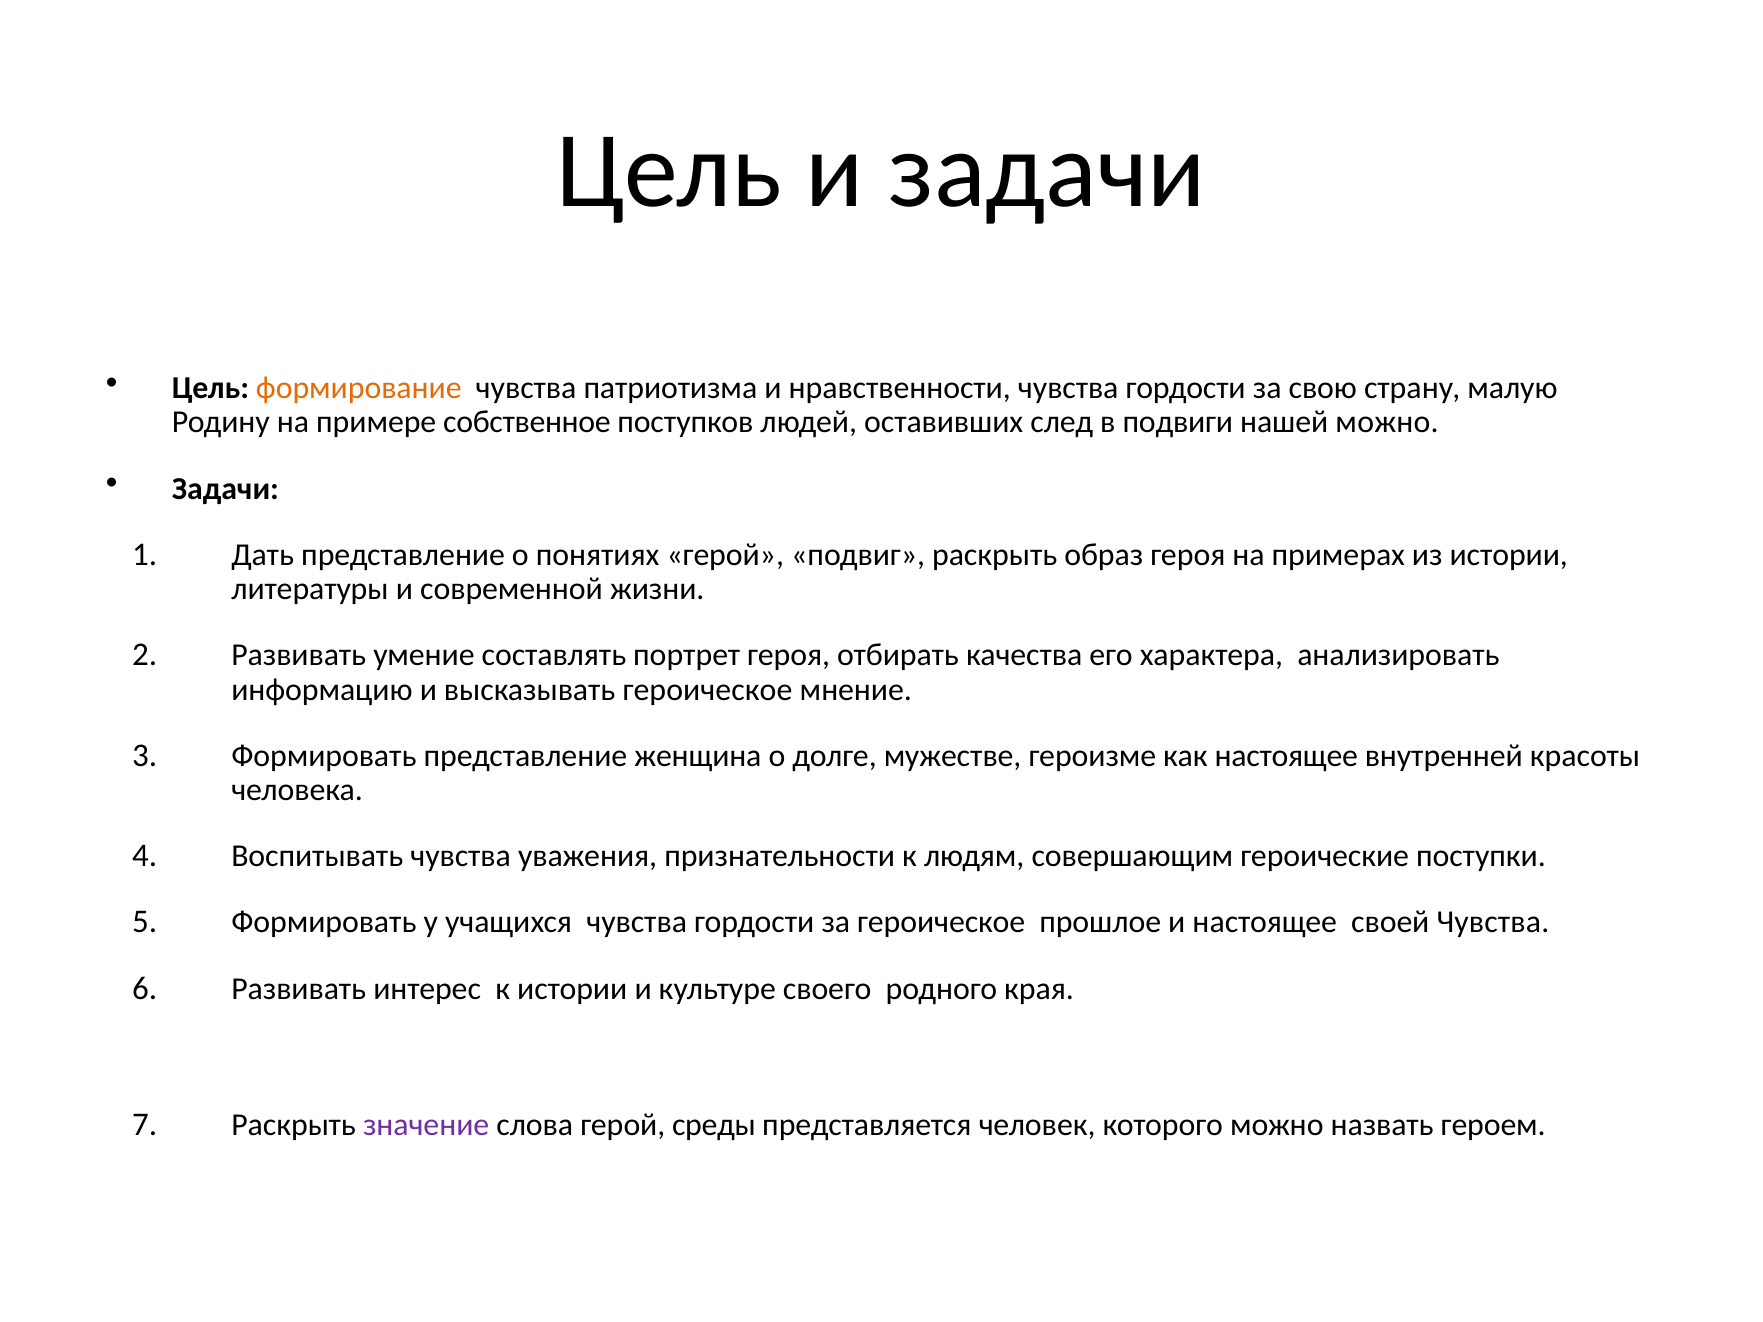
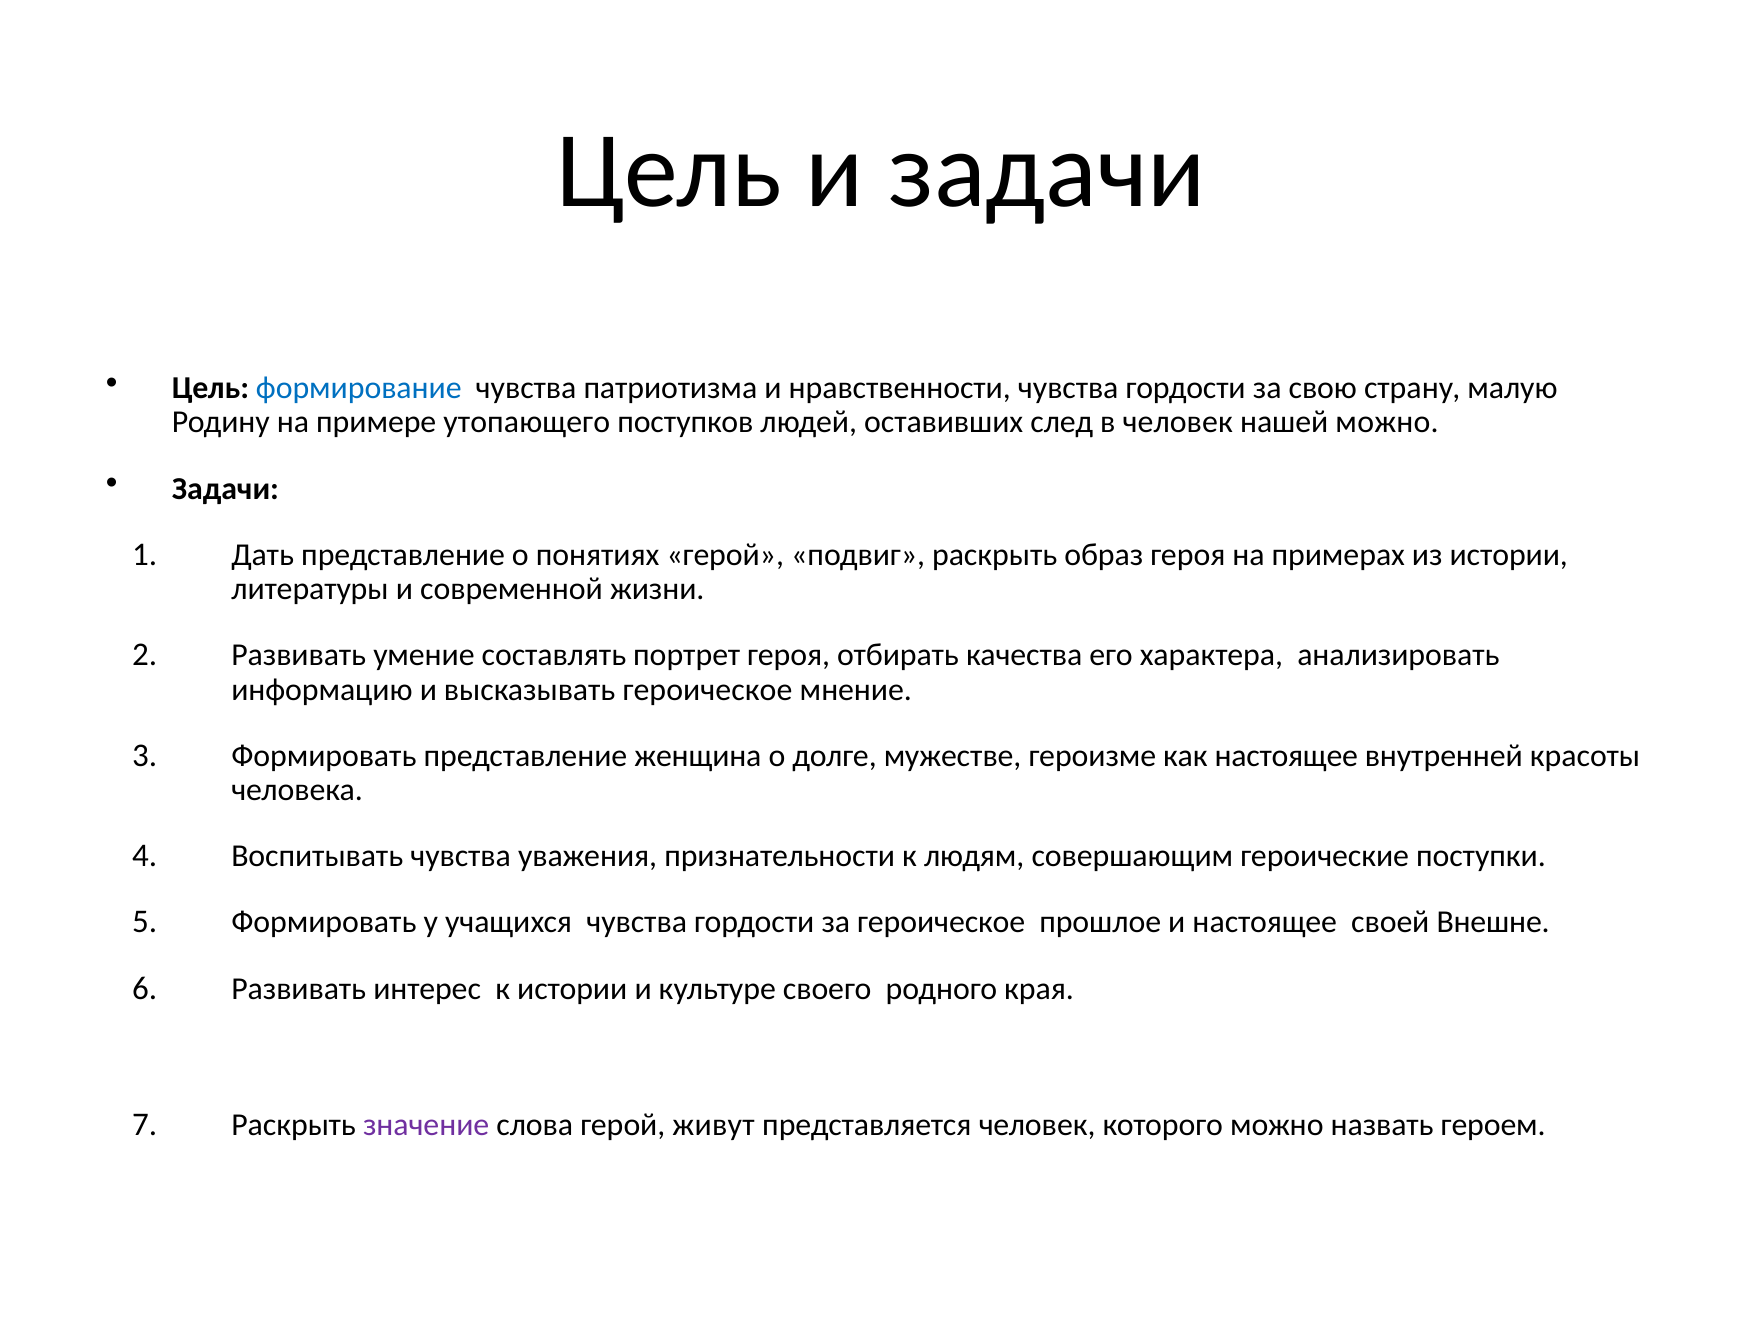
формирование colour: orange -> blue
собственное: собственное -> утопающего
в подвиги: подвиги -> человек
своей Чувства: Чувства -> Внешне
среды: среды -> живут
